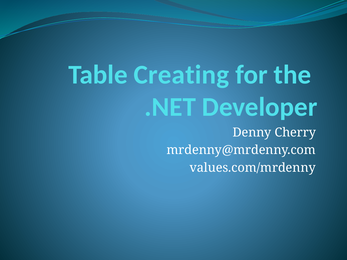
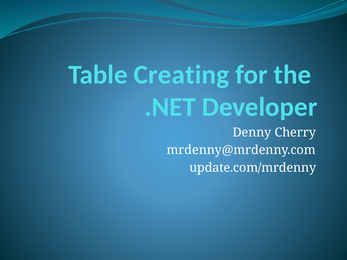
values.com/mrdenny: values.com/mrdenny -> update.com/mrdenny
